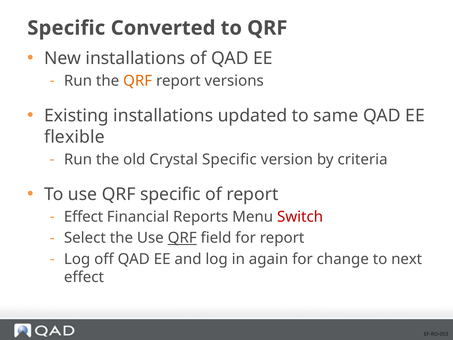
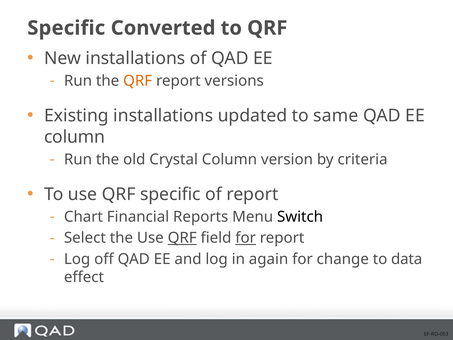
flexible at (74, 137): flexible -> column
Crystal Specific: Specific -> Column
Effect at (84, 217): Effect -> Chart
Switch colour: red -> black
for at (246, 238) underline: none -> present
next: next -> data
